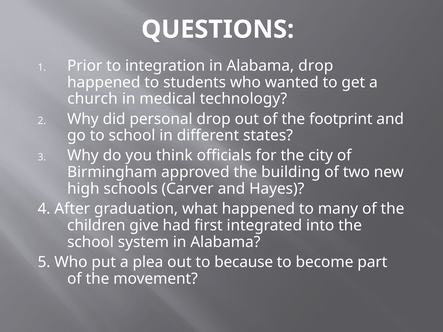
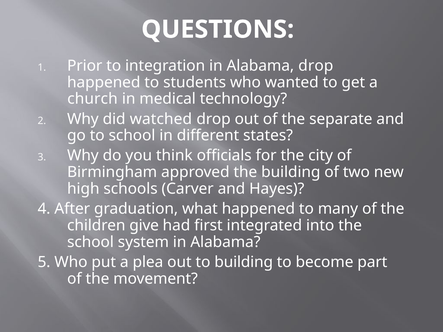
personal: personal -> watched
footprint: footprint -> separate
to because: because -> building
